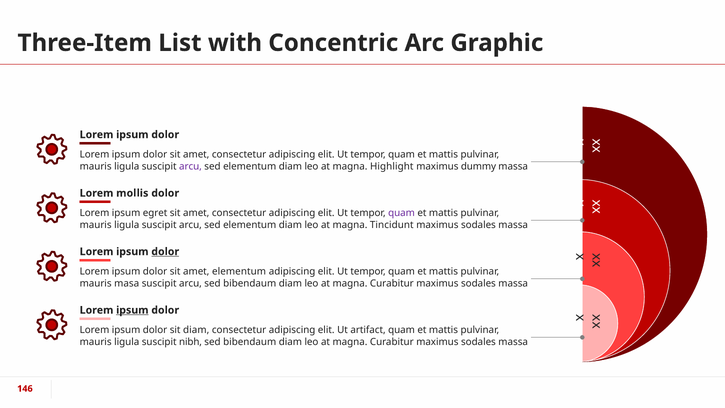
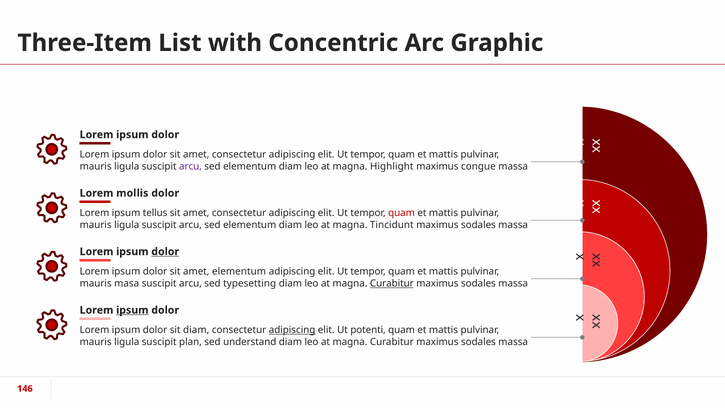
dummy: dummy -> congue
egret: egret -> tellus
quam at (402, 213) colour: purple -> red
arcu sed bibendaum: bibendaum -> typesetting
Curabitur at (392, 283) underline: none -> present
adipiscing at (292, 330) underline: none -> present
artifact: artifact -> potenti
nibh: nibh -> plan
bibendaum at (250, 342): bibendaum -> understand
